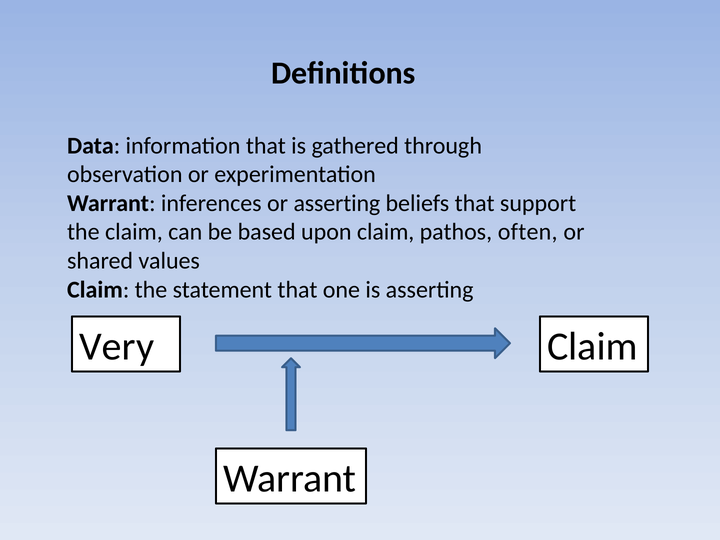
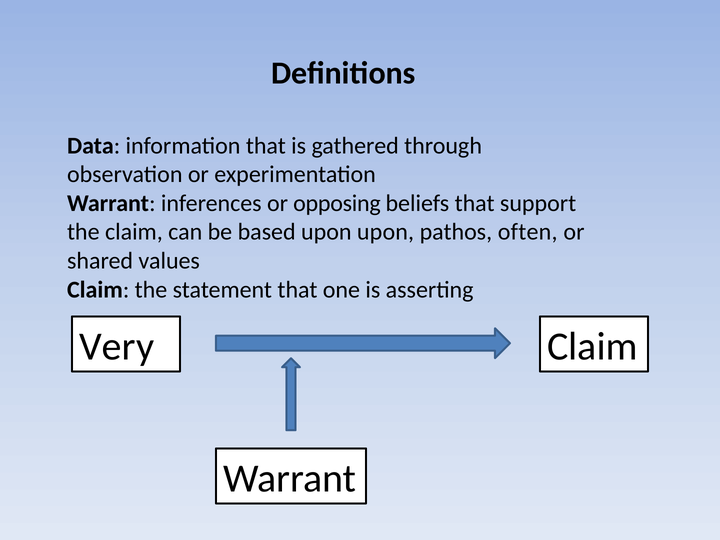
or asserting: asserting -> opposing
upon claim: claim -> upon
